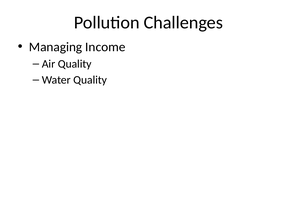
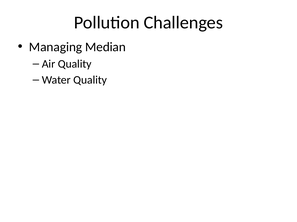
Income: Income -> Median
